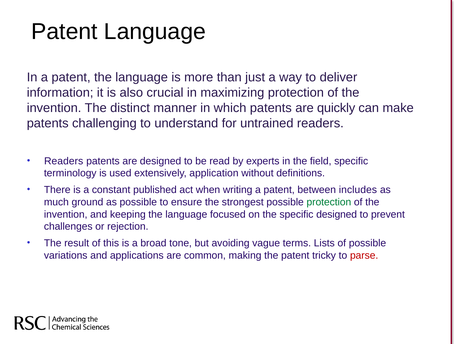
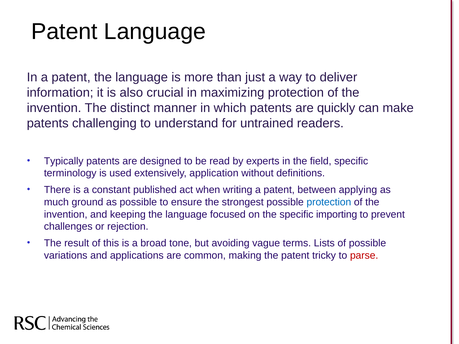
Readers at (64, 161): Readers -> Typically
includes: includes -> applying
protection at (329, 202) colour: green -> blue
specific designed: designed -> importing
